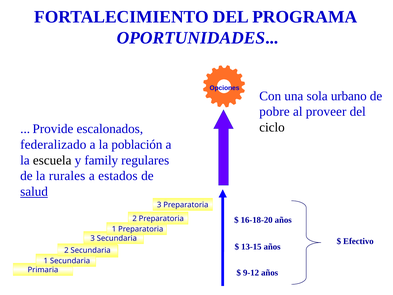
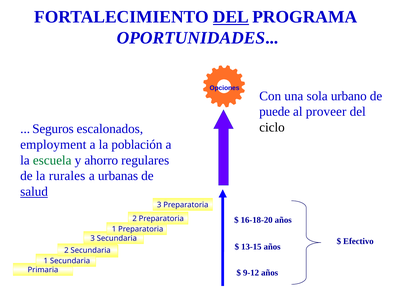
DEL at (231, 17) underline: none -> present
pobre: pobre -> puede
Provide: Provide -> Seguros
federalizado: federalizado -> employment
escuela colour: black -> green
family: family -> ahorro
estados: estados -> urbanas
